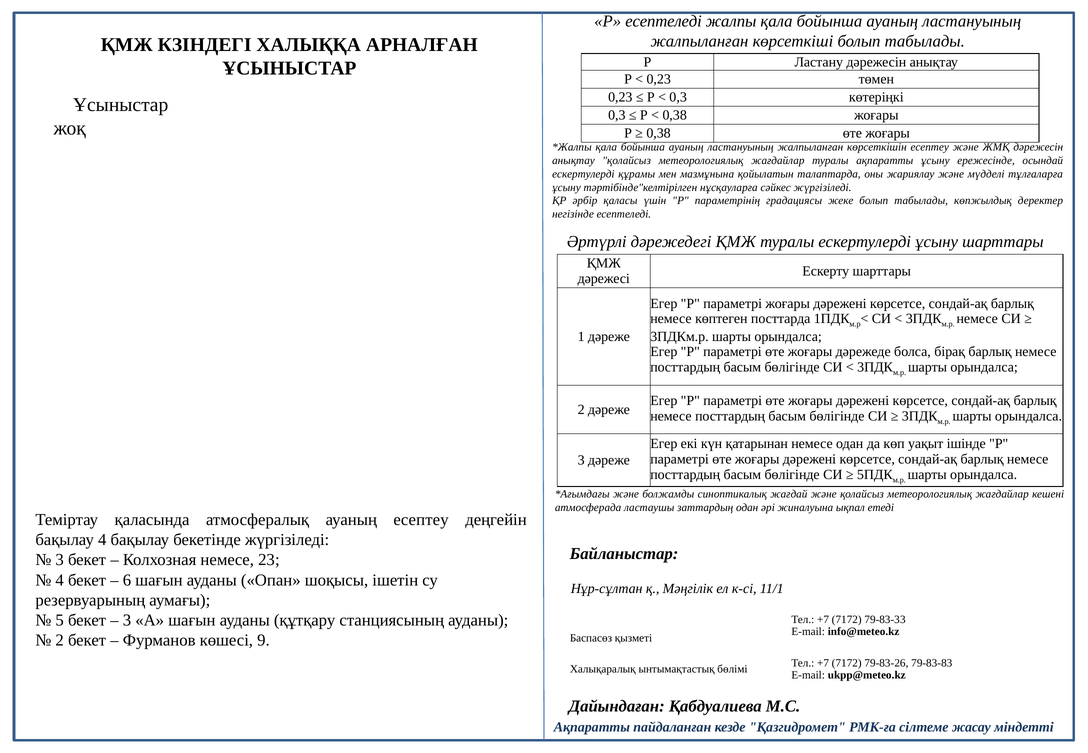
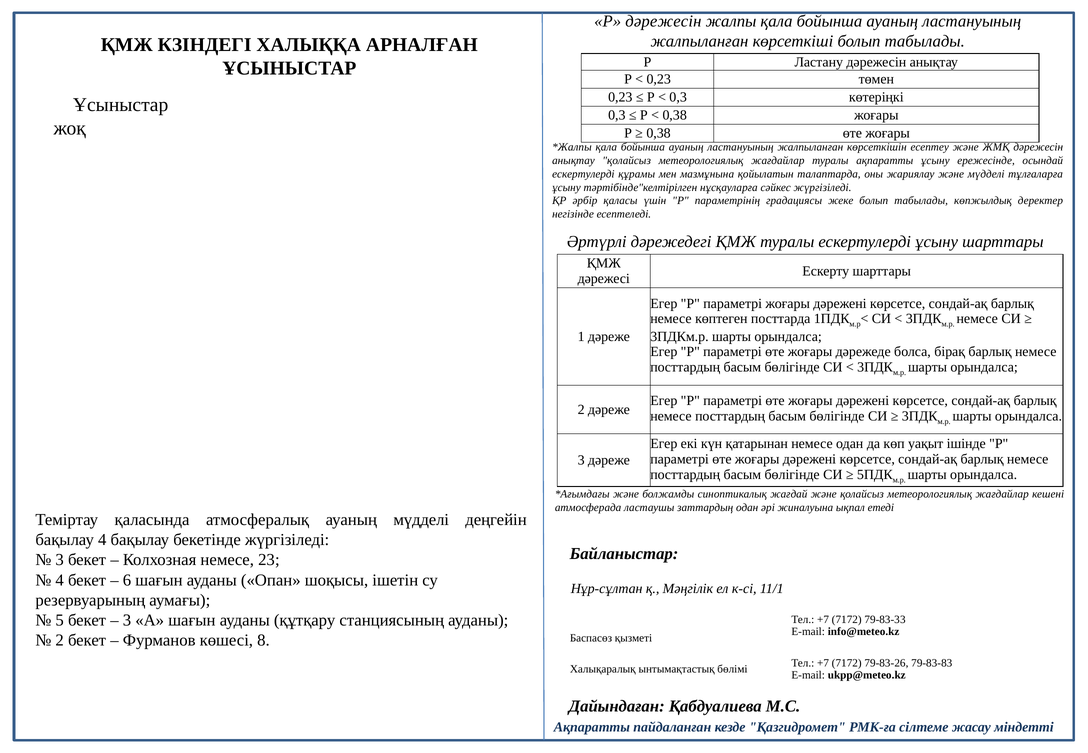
Р есептеледі: есептеледі -> дәрежесін
ауаның есептеу: есептеу -> мүдделі
9: 9 -> 8
